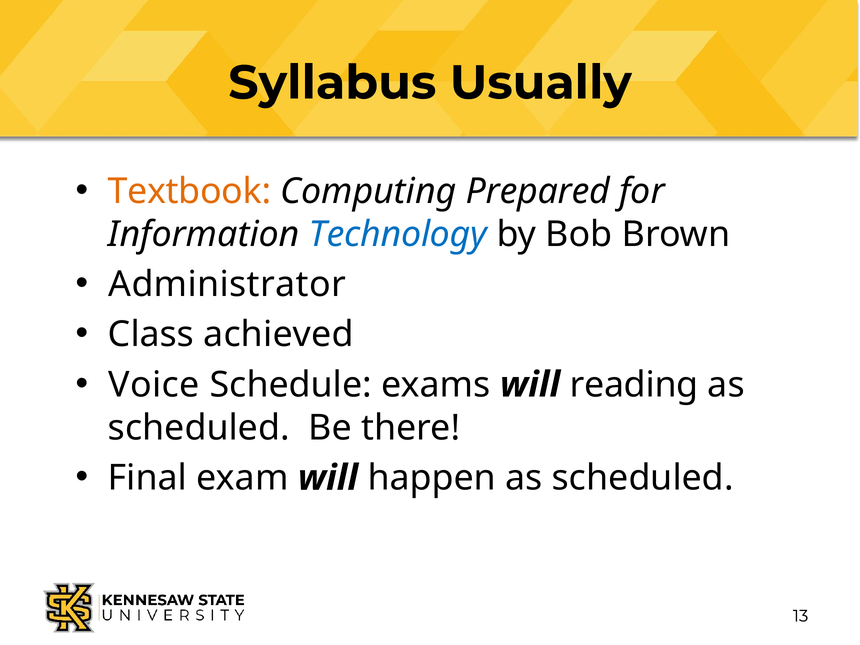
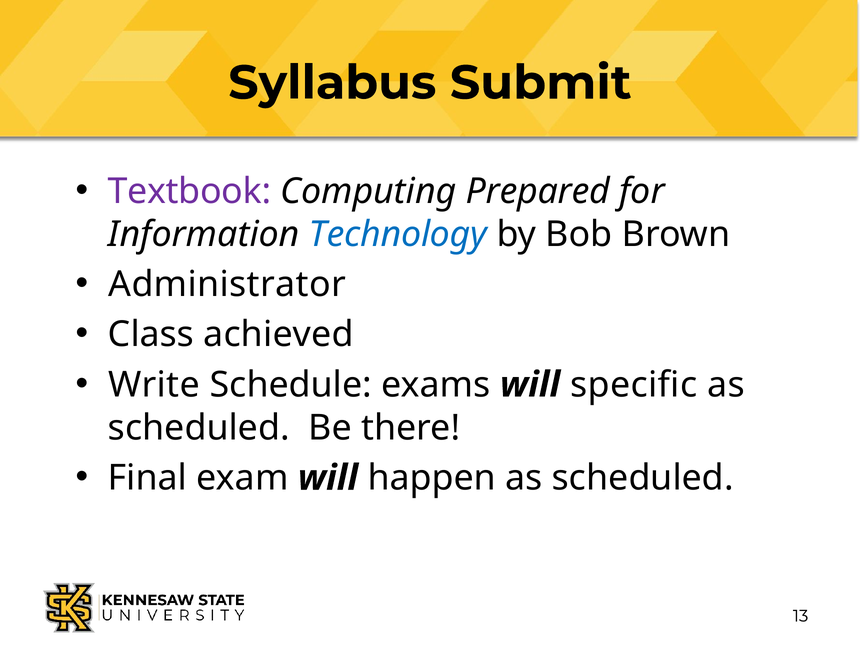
Usually: Usually -> Submit
Textbook colour: orange -> purple
Voice: Voice -> Write
reading: reading -> specific
